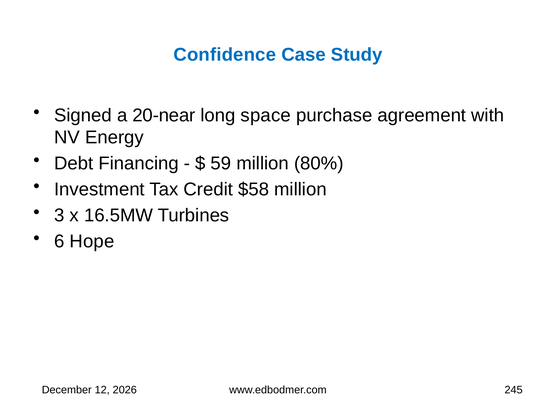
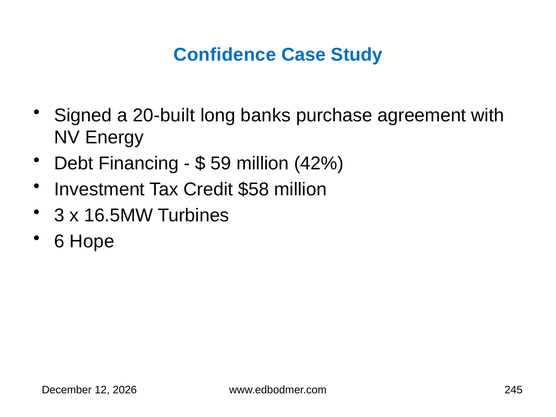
20-near: 20-near -> 20-built
space: space -> banks
80%: 80% -> 42%
